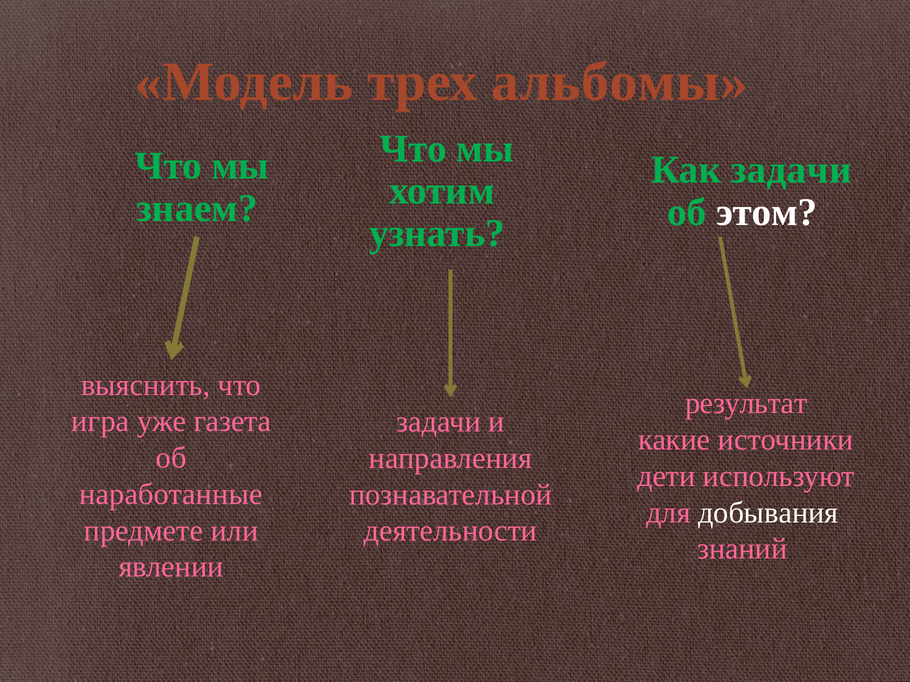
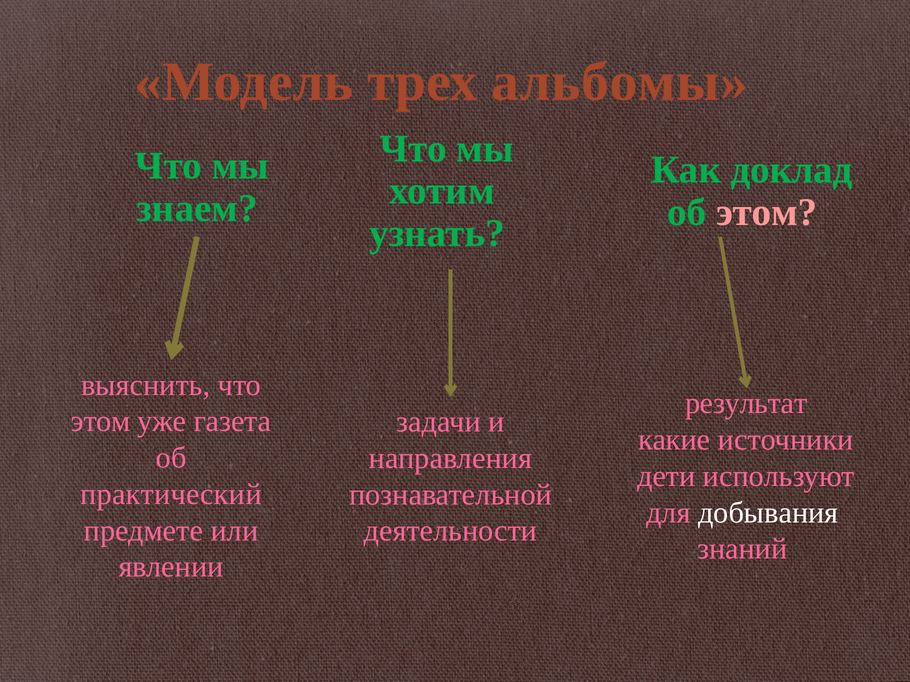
Как задачи: задачи -> доклад
этом at (767, 212) colour: white -> pink
игра at (100, 422): игра -> этом
наработанные: наработанные -> практический
